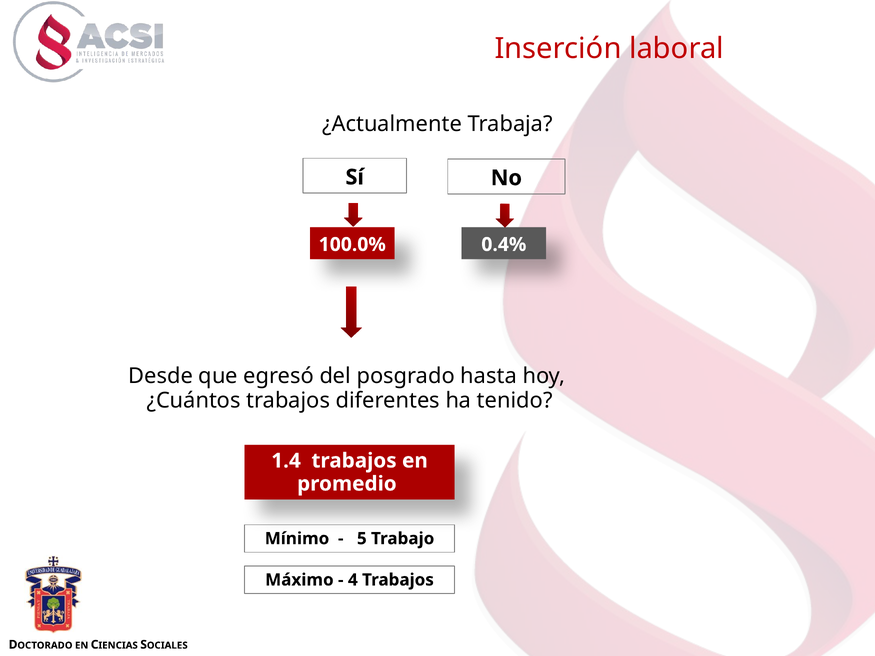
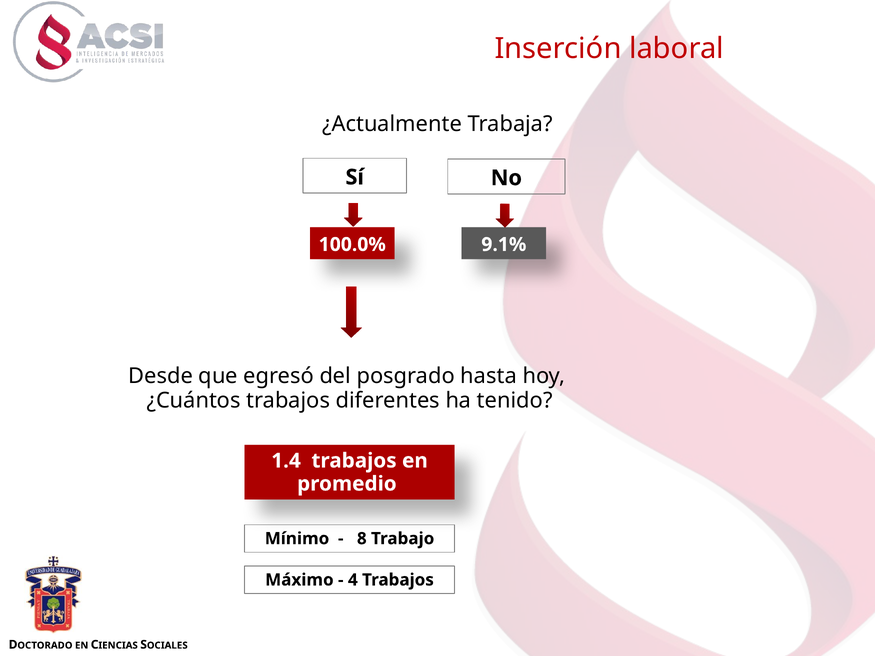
0.4%: 0.4% -> 9.1%
5: 5 -> 8
